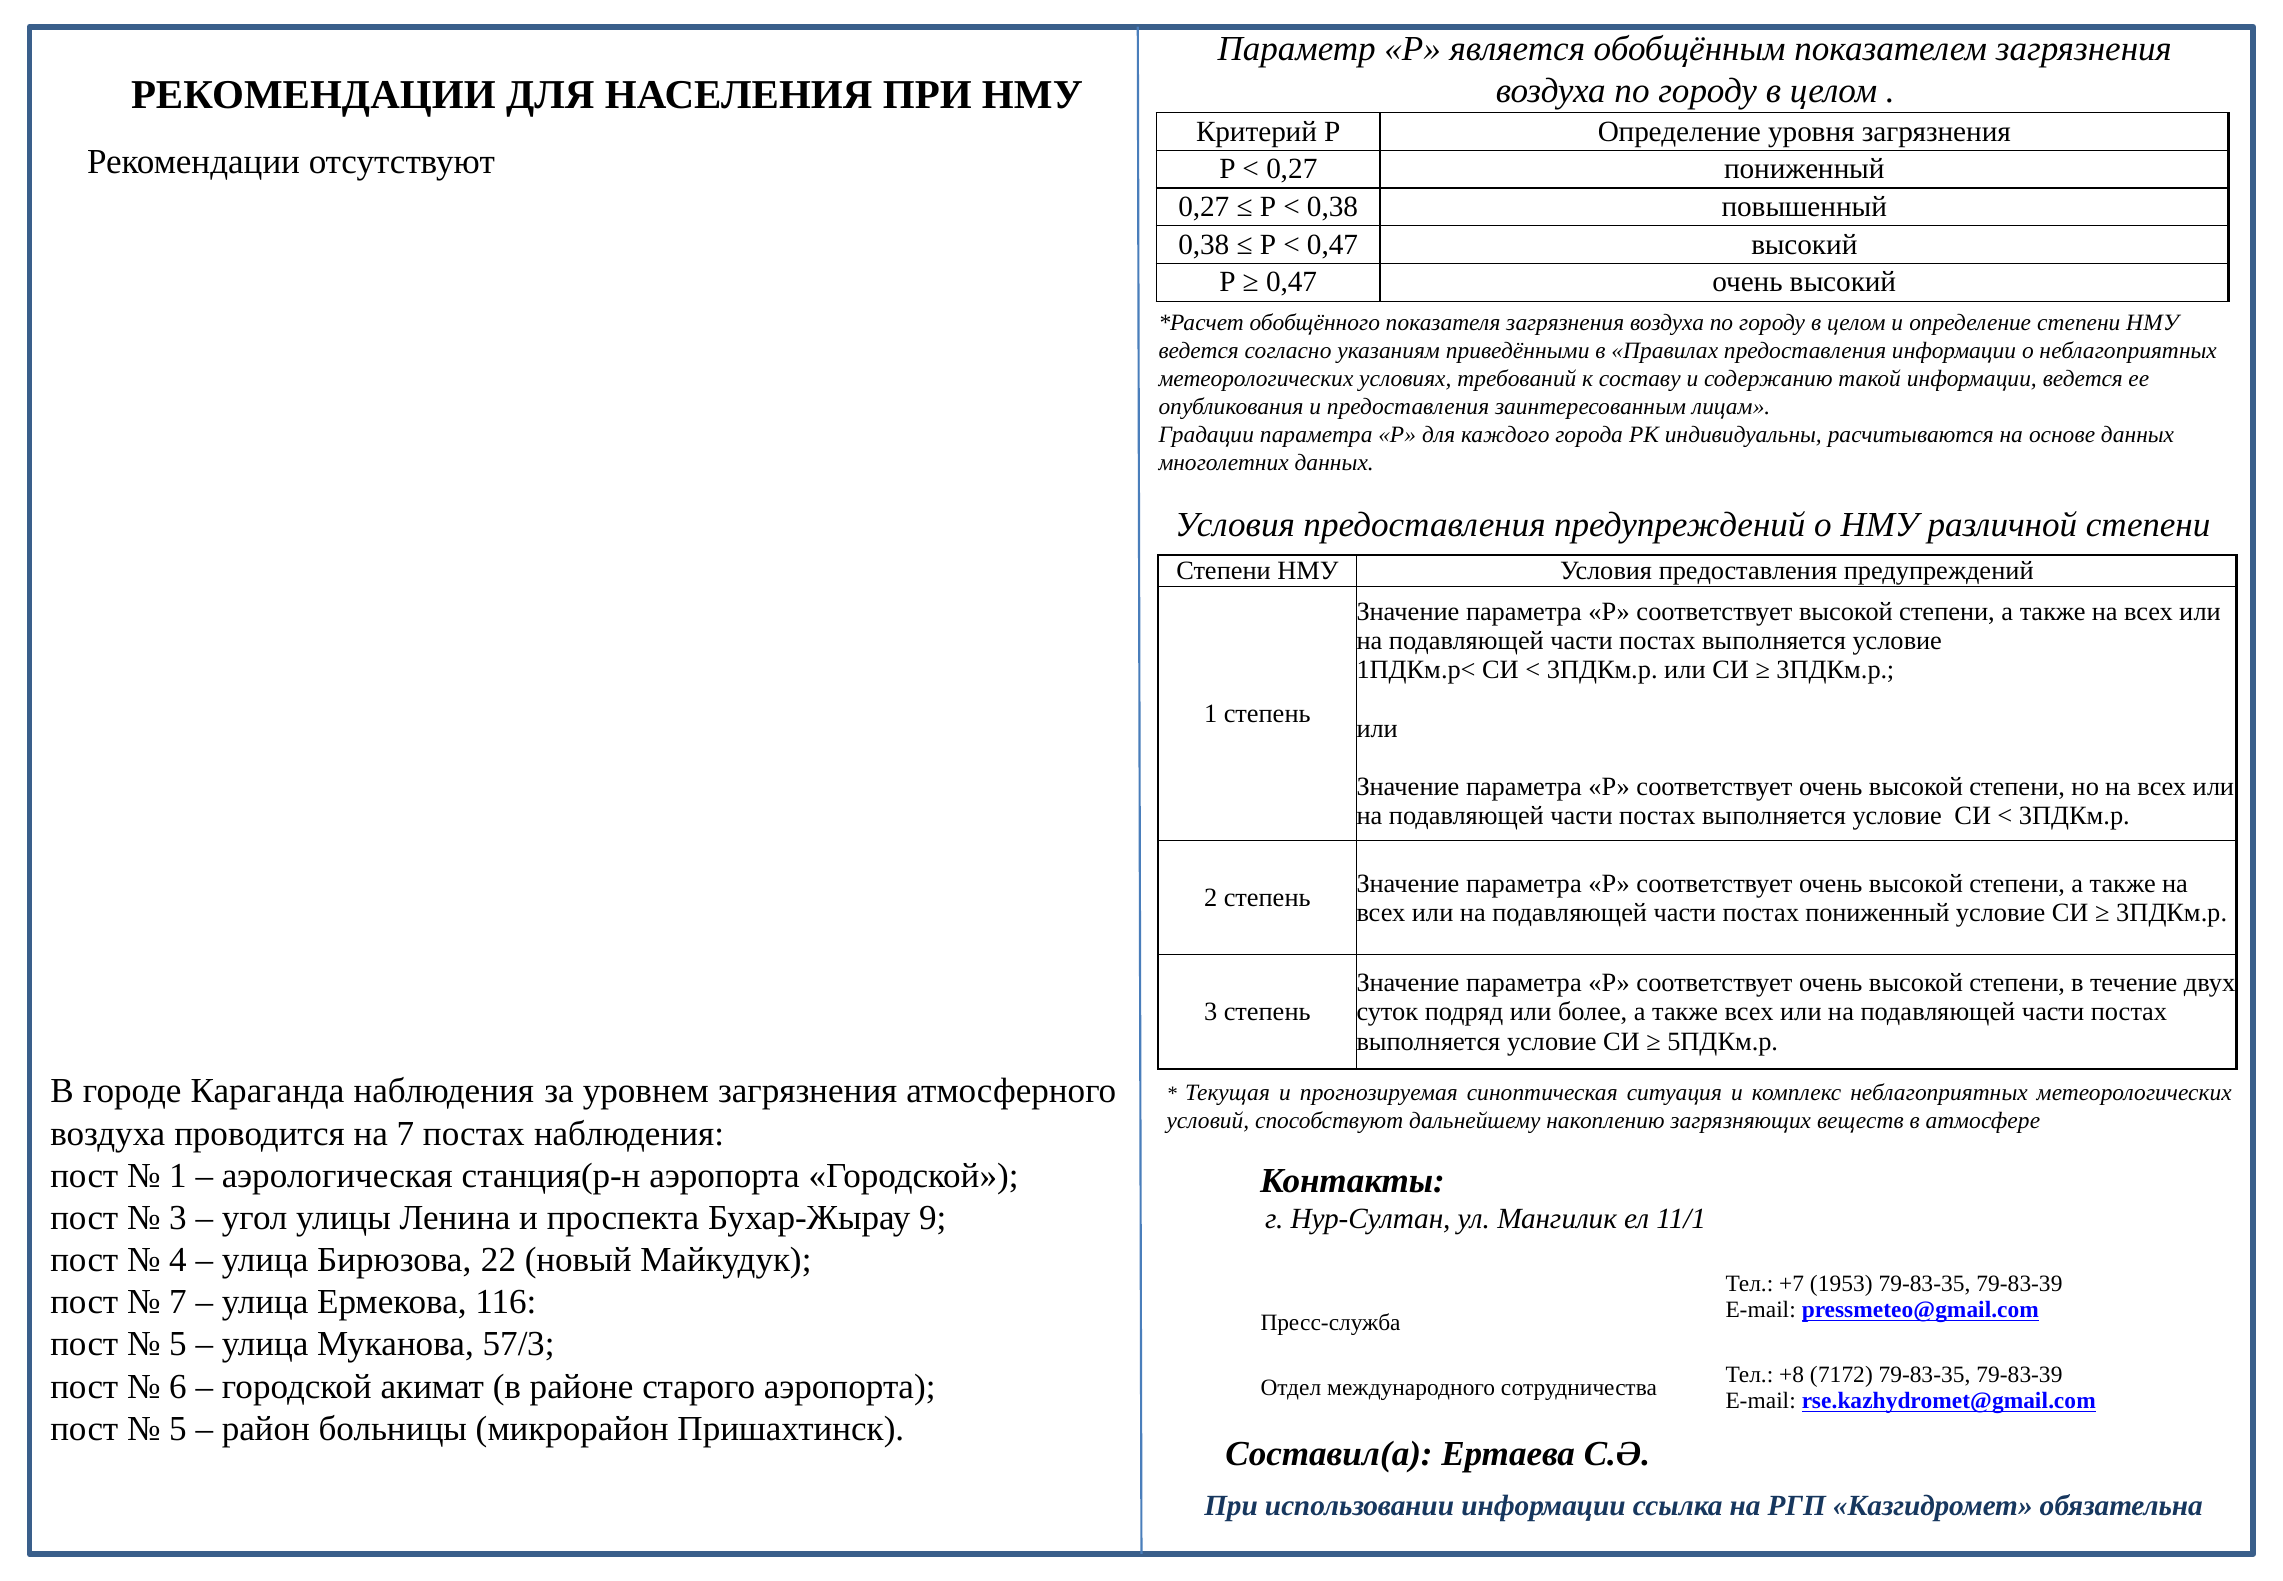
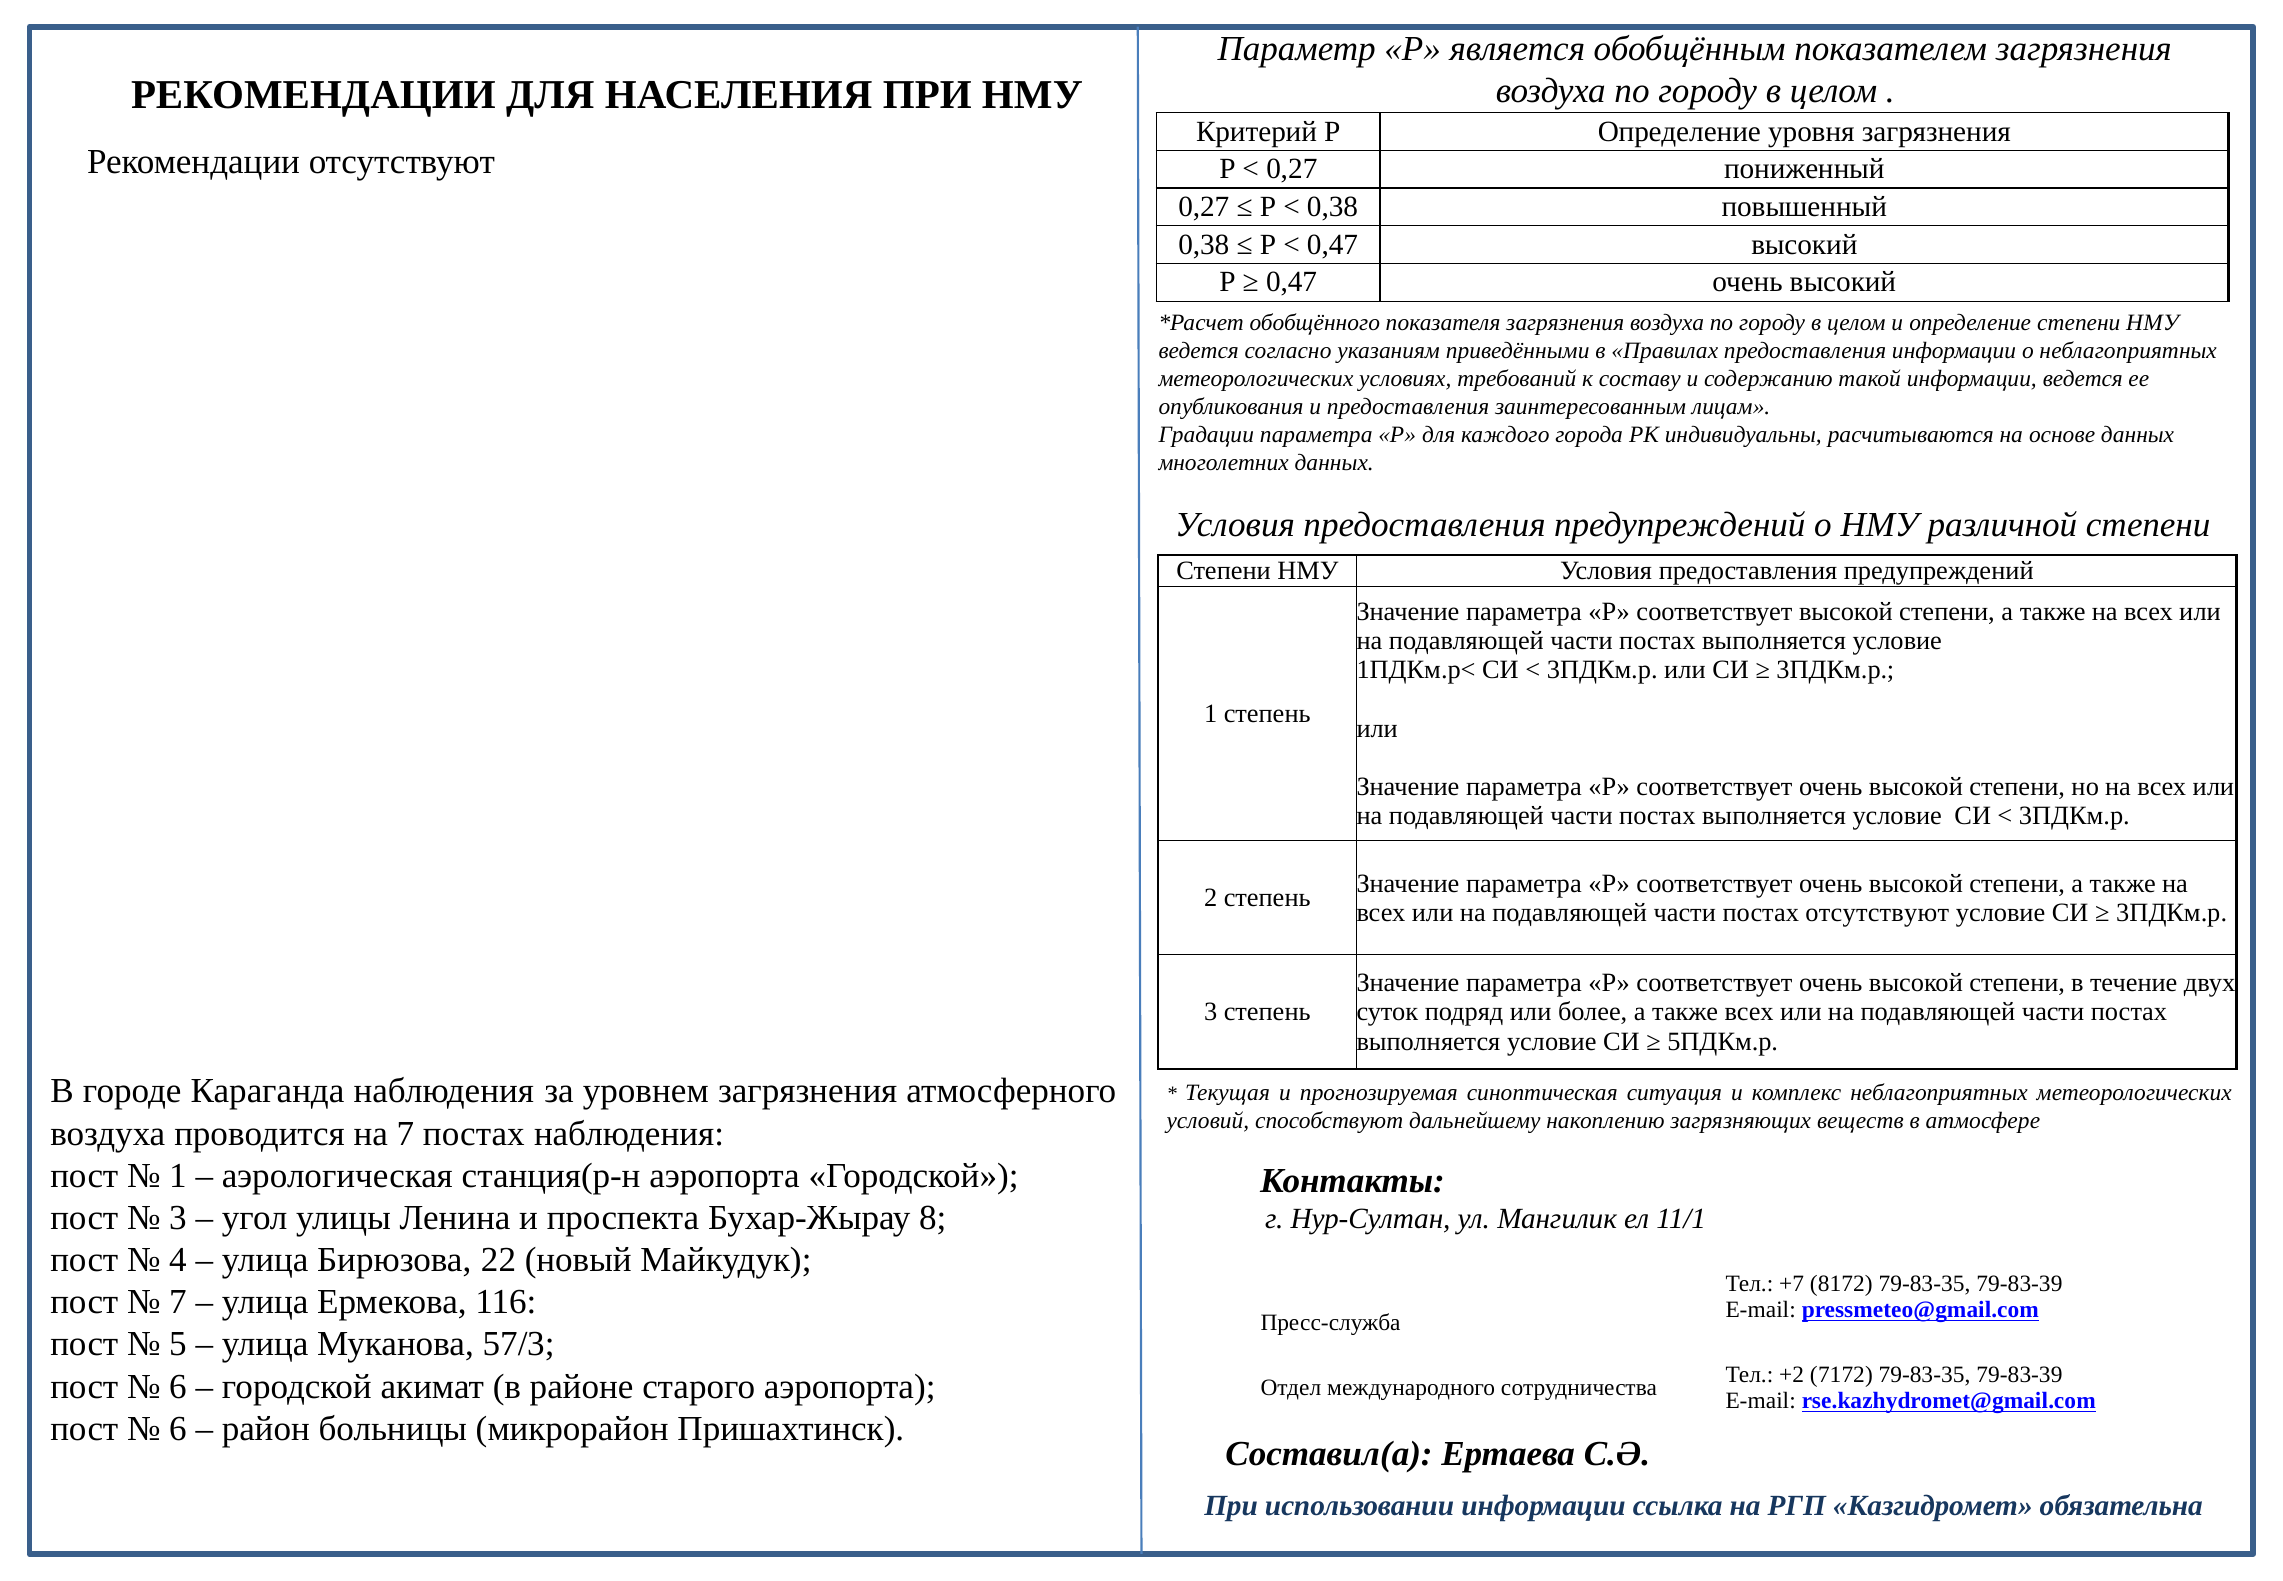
постах пониженный: пониженный -> отсутствуют
9: 9 -> 8
1953: 1953 -> 8172
+8: +8 -> +2
5 at (178, 1428): 5 -> 6
